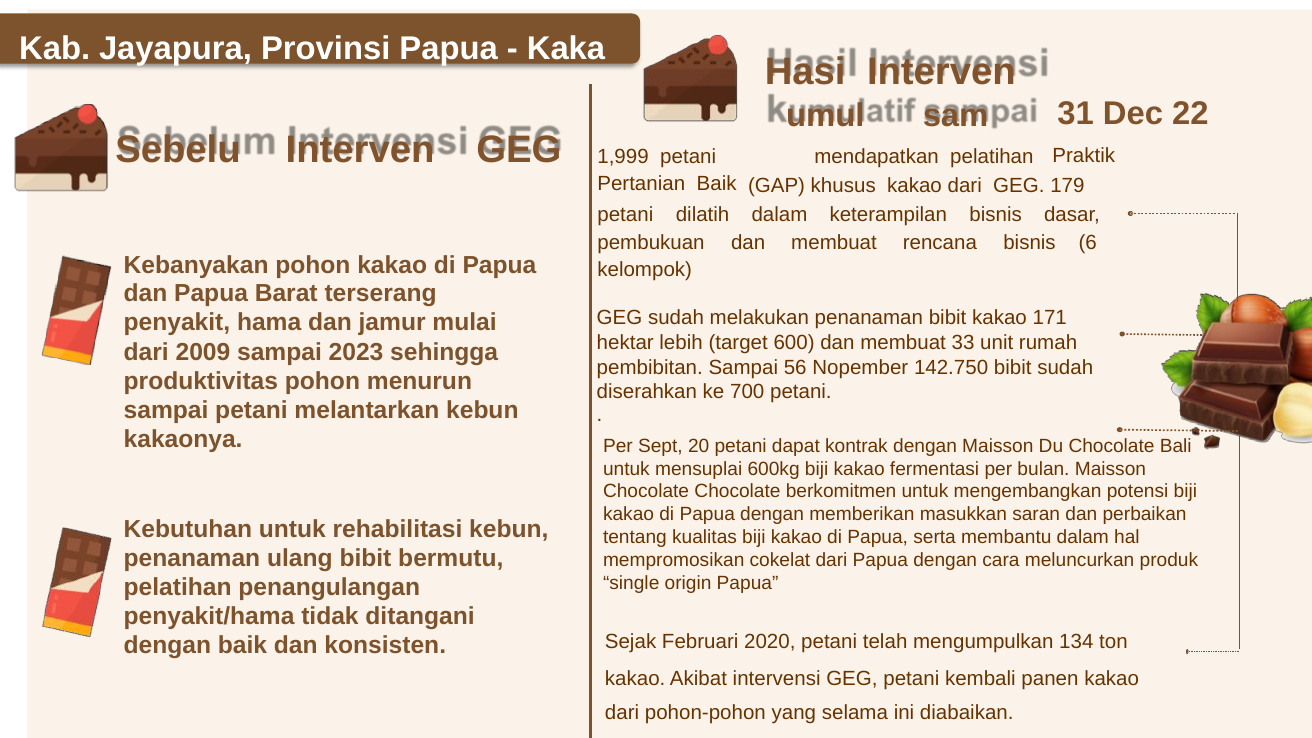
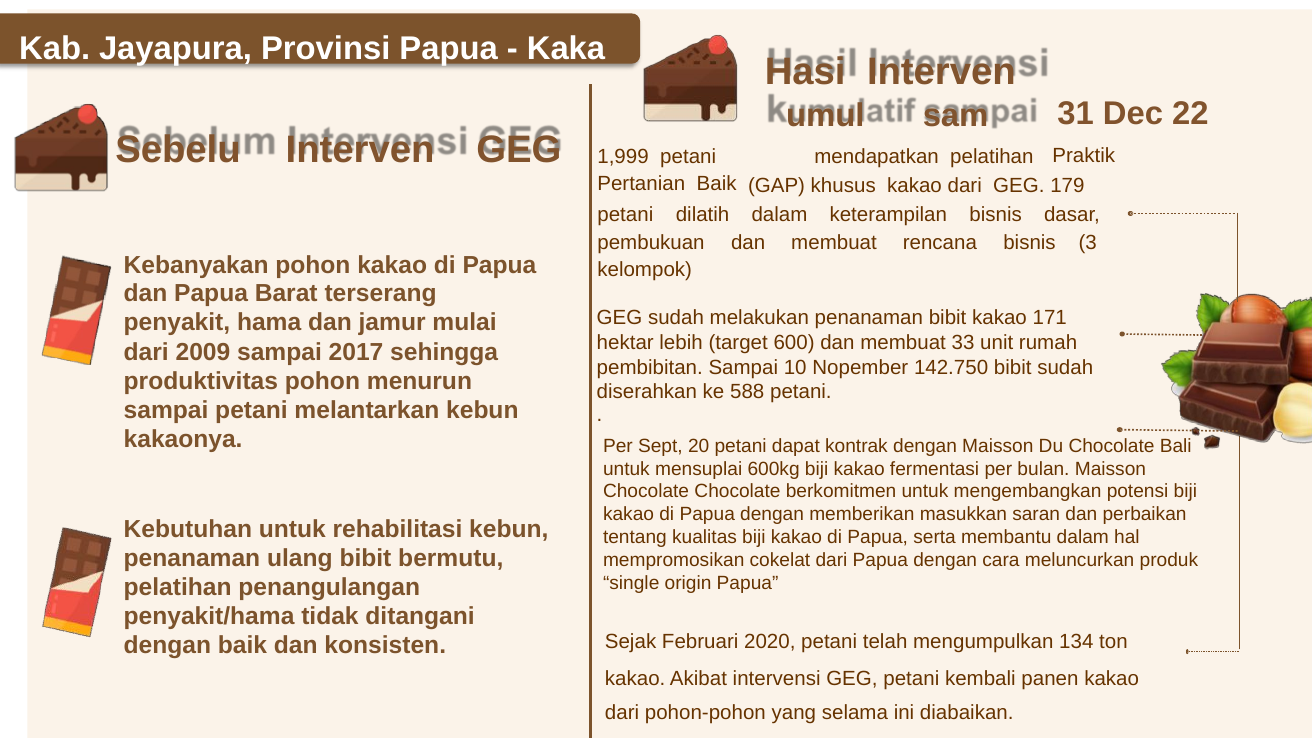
6: 6 -> 3
2023: 2023 -> 2017
56: 56 -> 10
700: 700 -> 588
